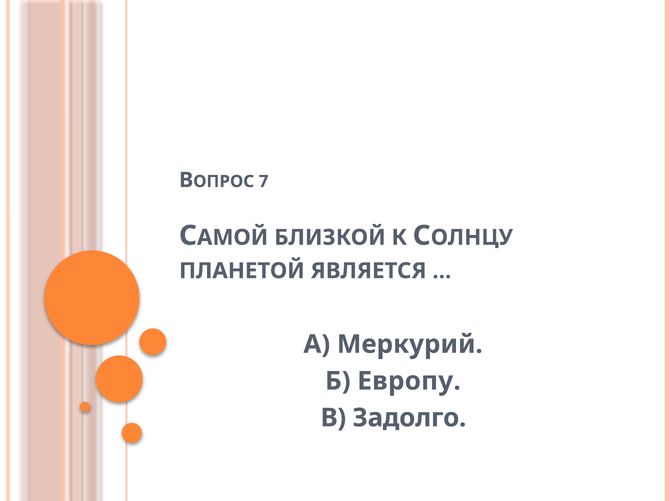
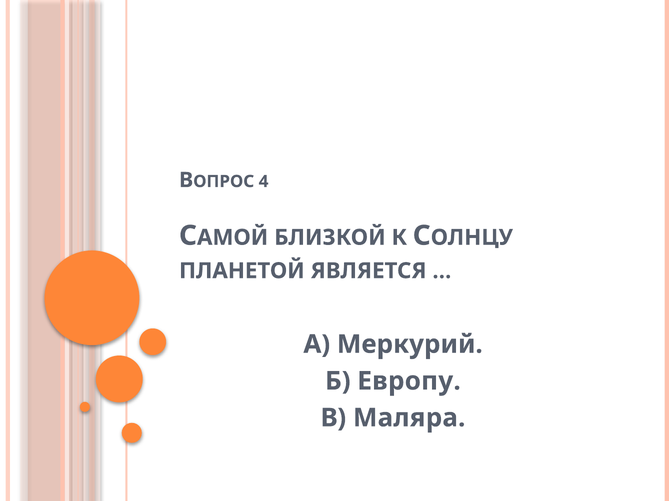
7: 7 -> 4
Задолго: Задолго -> Маляра
